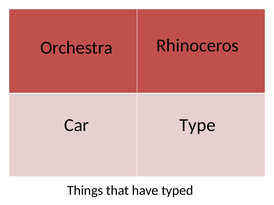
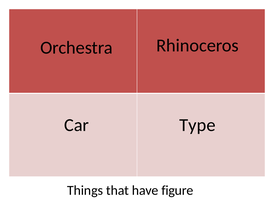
typed: typed -> figure
